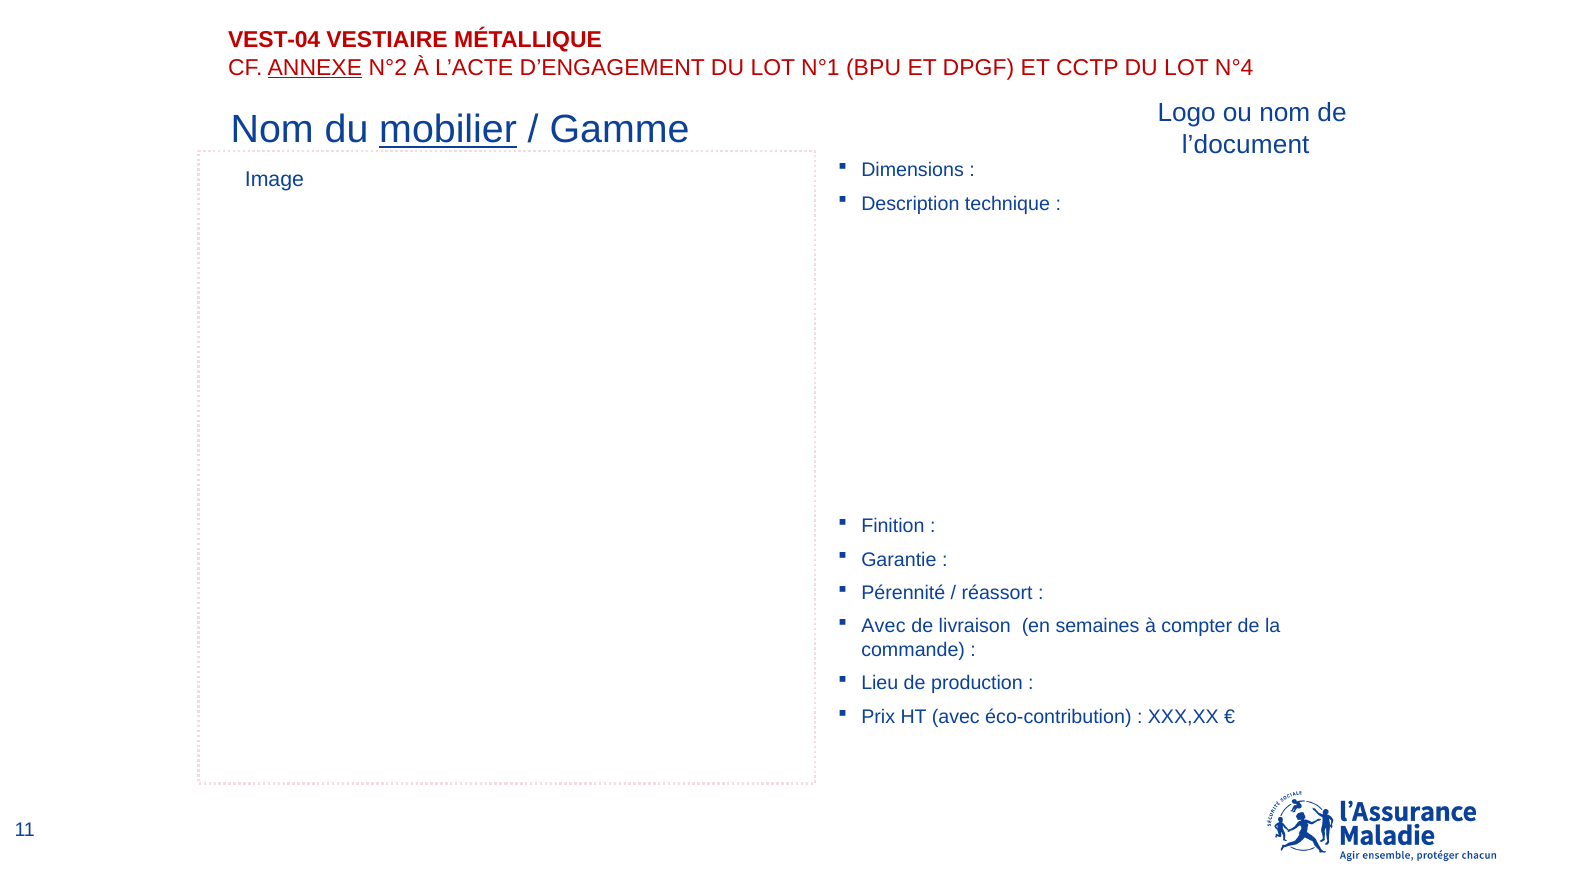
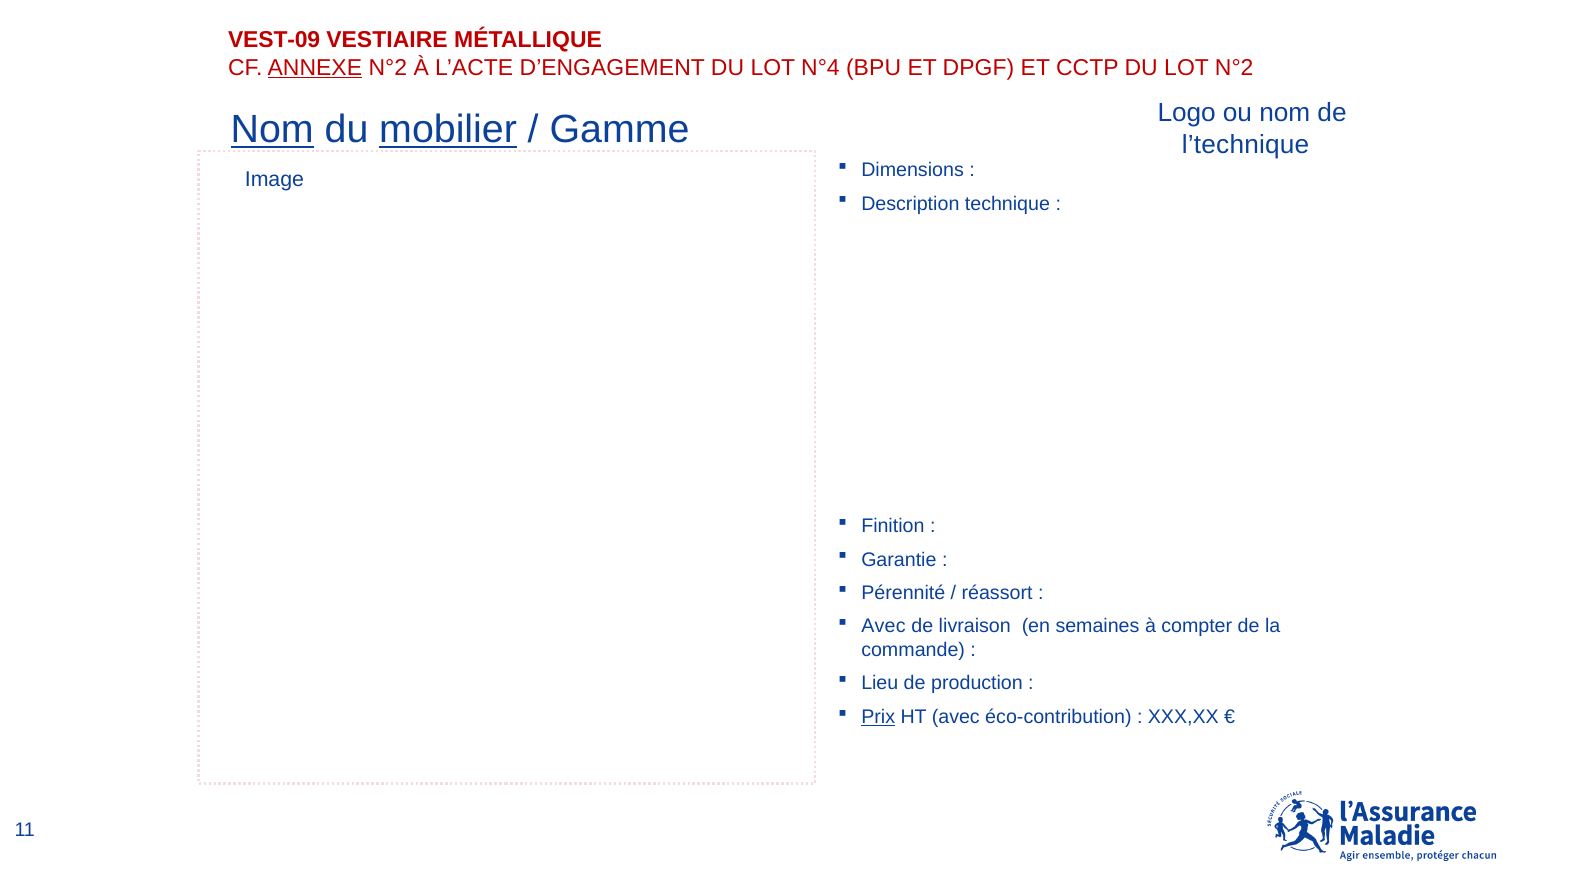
VEST-04: VEST-04 -> VEST-09
N°1: N°1 -> N°4
LOT N°4: N°4 -> N°2
Nom at (272, 130) underline: none -> present
l’document: l’document -> l’technique
Prix underline: none -> present
